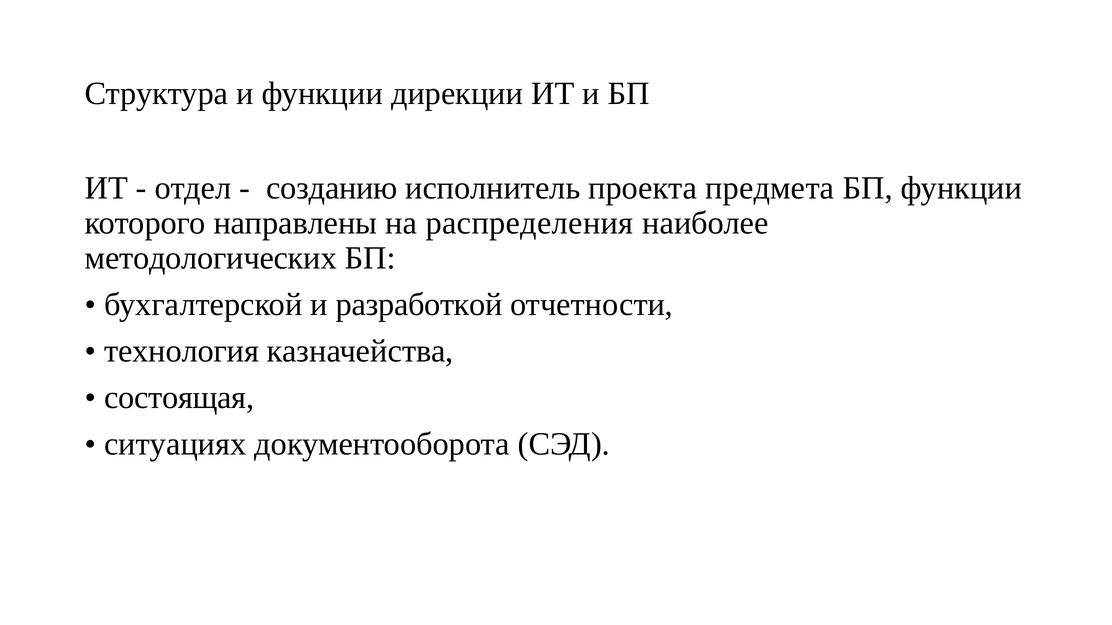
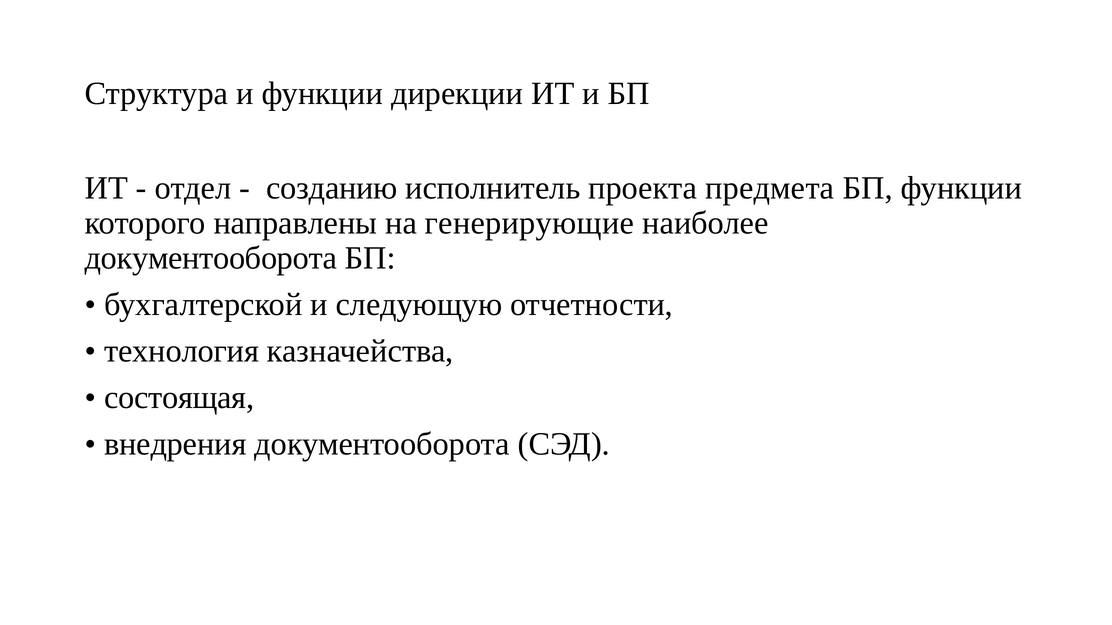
распределения: распределения -> генерирующие
методологических at (211, 258): методологических -> документооборота
разработкой: разработкой -> следующую
ситуациях: ситуациях -> внедрения
